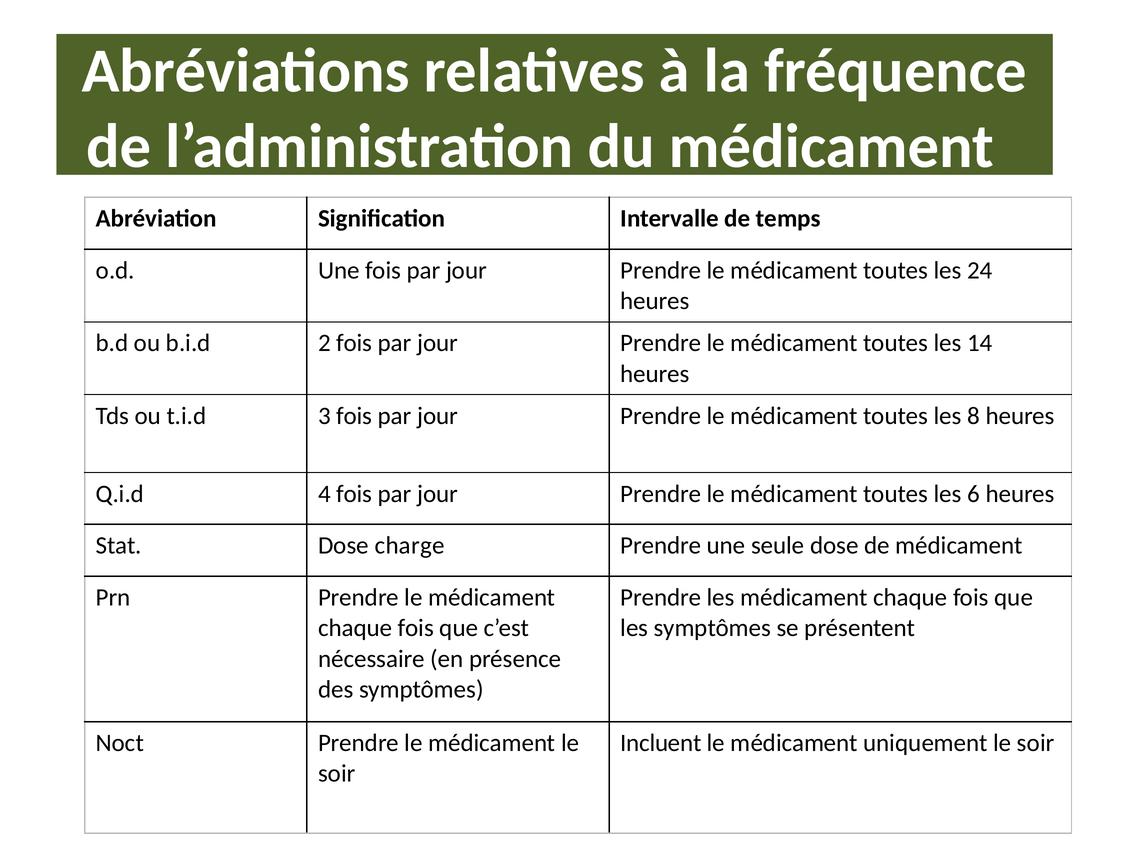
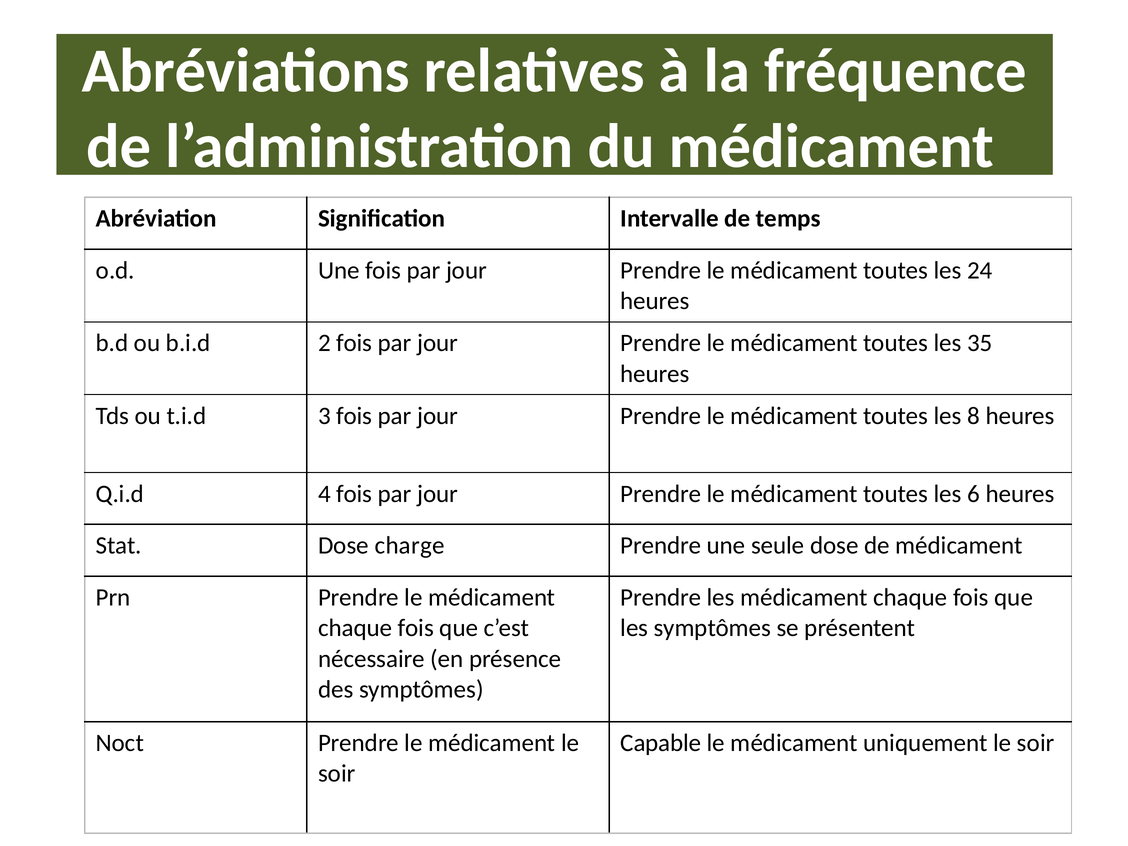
14: 14 -> 35
Incluent: Incluent -> Capable
